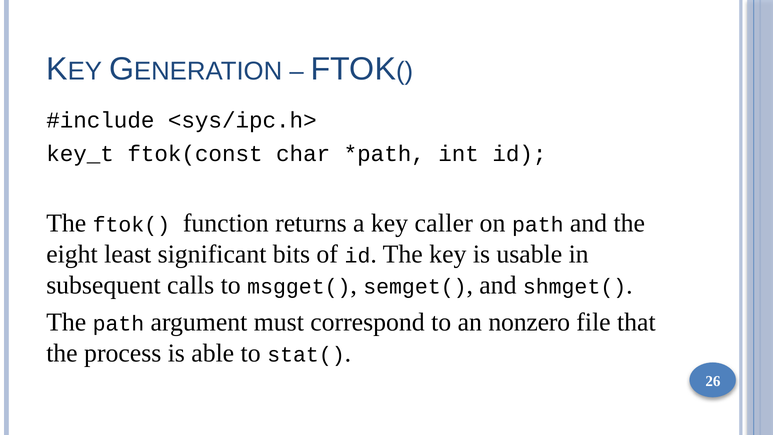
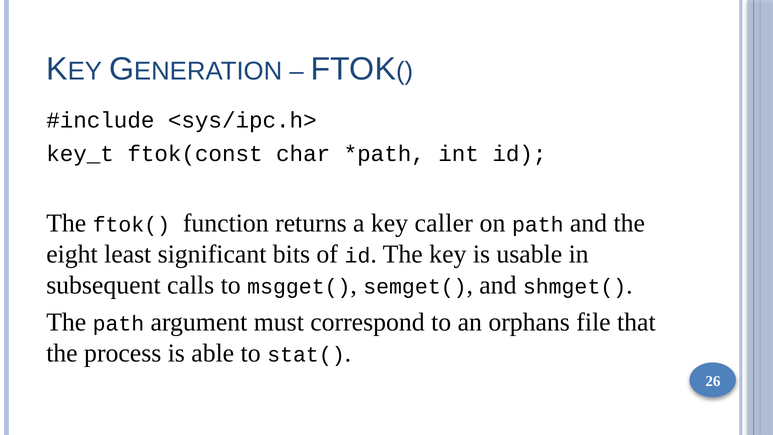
nonzero: nonzero -> orphans
